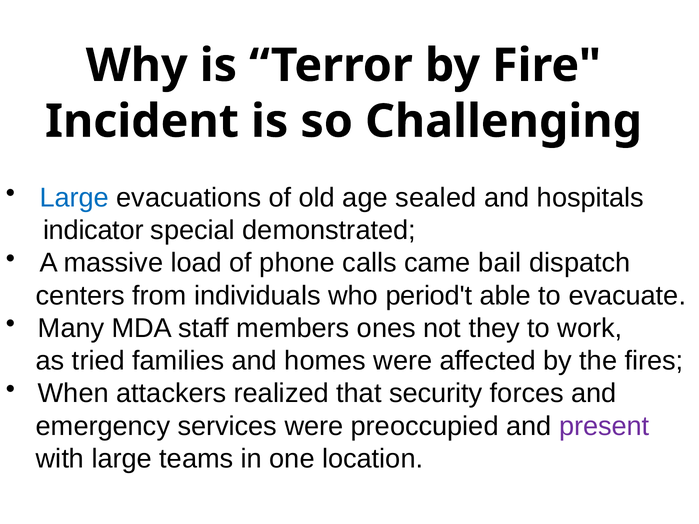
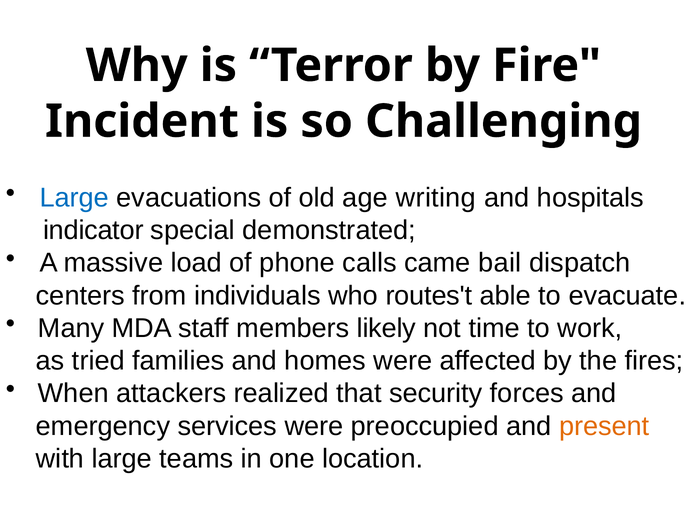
sealed: sealed -> writing
period't: period't -> routes't
ones: ones -> likely
they: they -> time
present colour: purple -> orange
